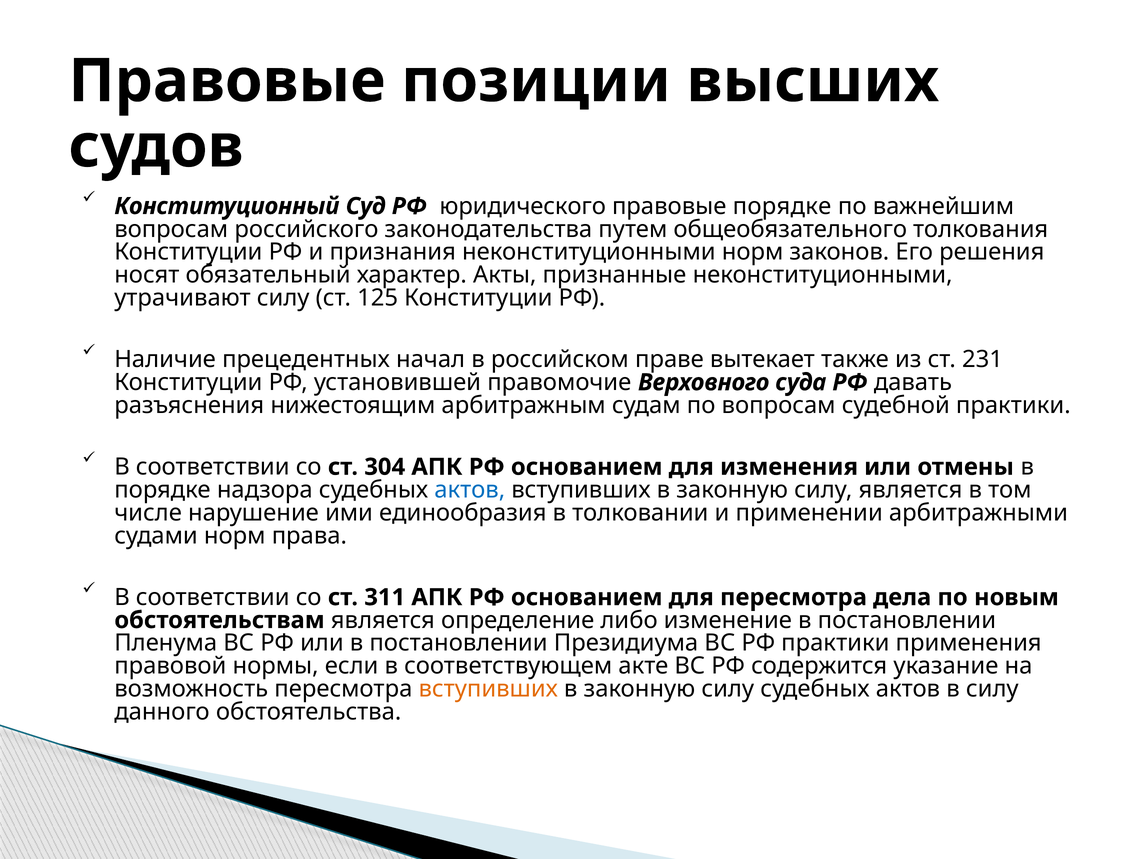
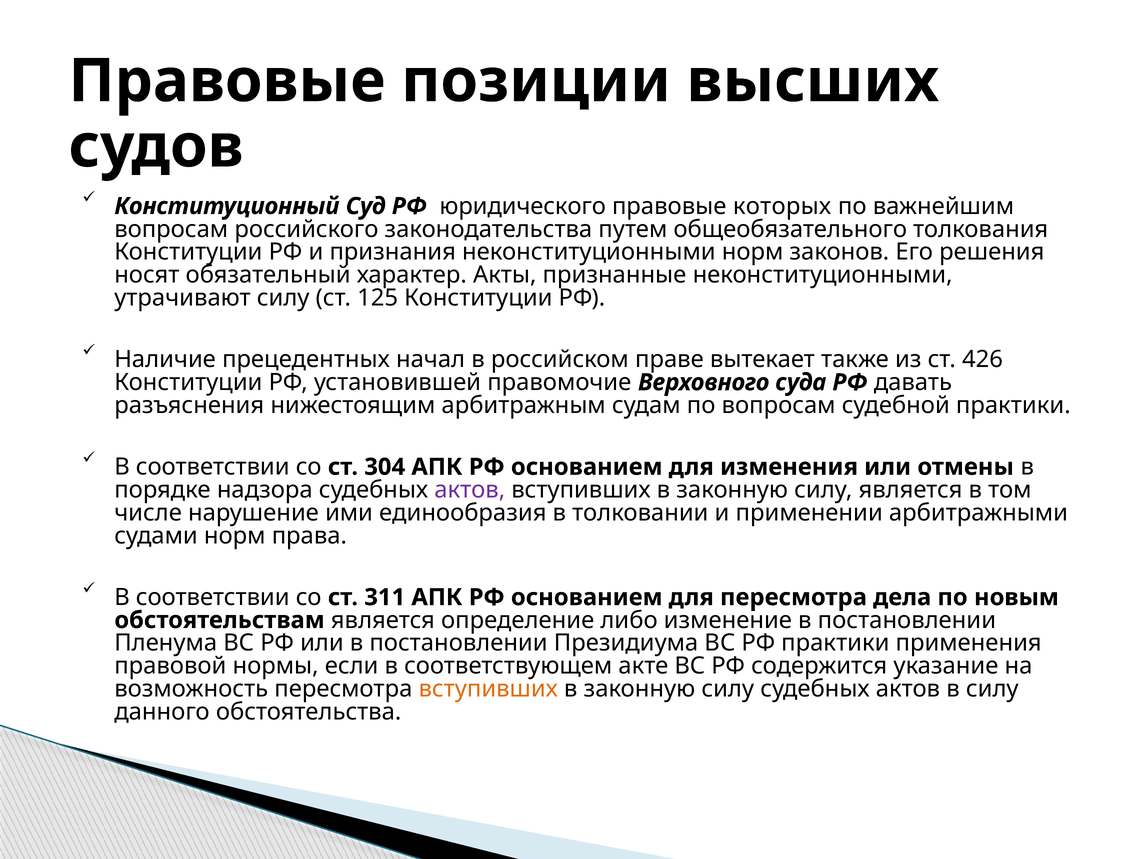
правовые порядке: порядке -> которых
231: 231 -> 426
актов at (470, 490) colour: blue -> purple
